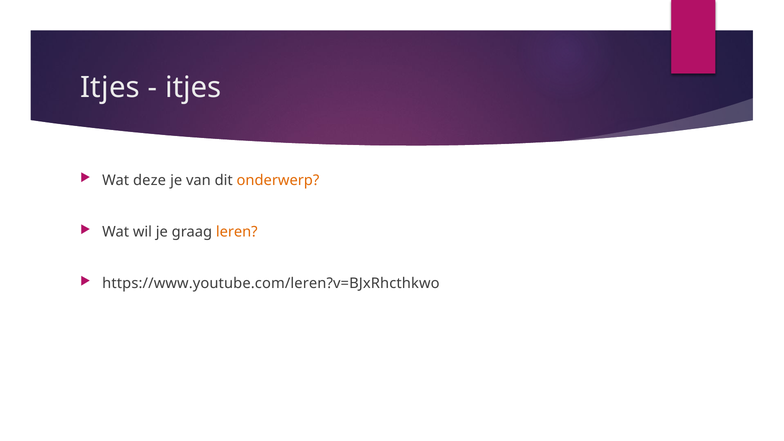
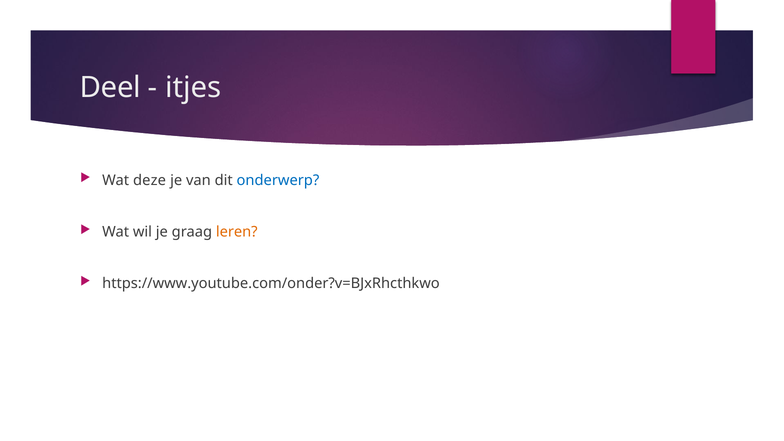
Itjes at (110, 87): Itjes -> Deel
onderwerp colour: orange -> blue
https://www.youtube.com/leren?v=BJxRhcthkwo: https://www.youtube.com/leren?v=BJxRhcthkwo -> https://www.youtube.com/onder?v=BJxRhcthkwo
